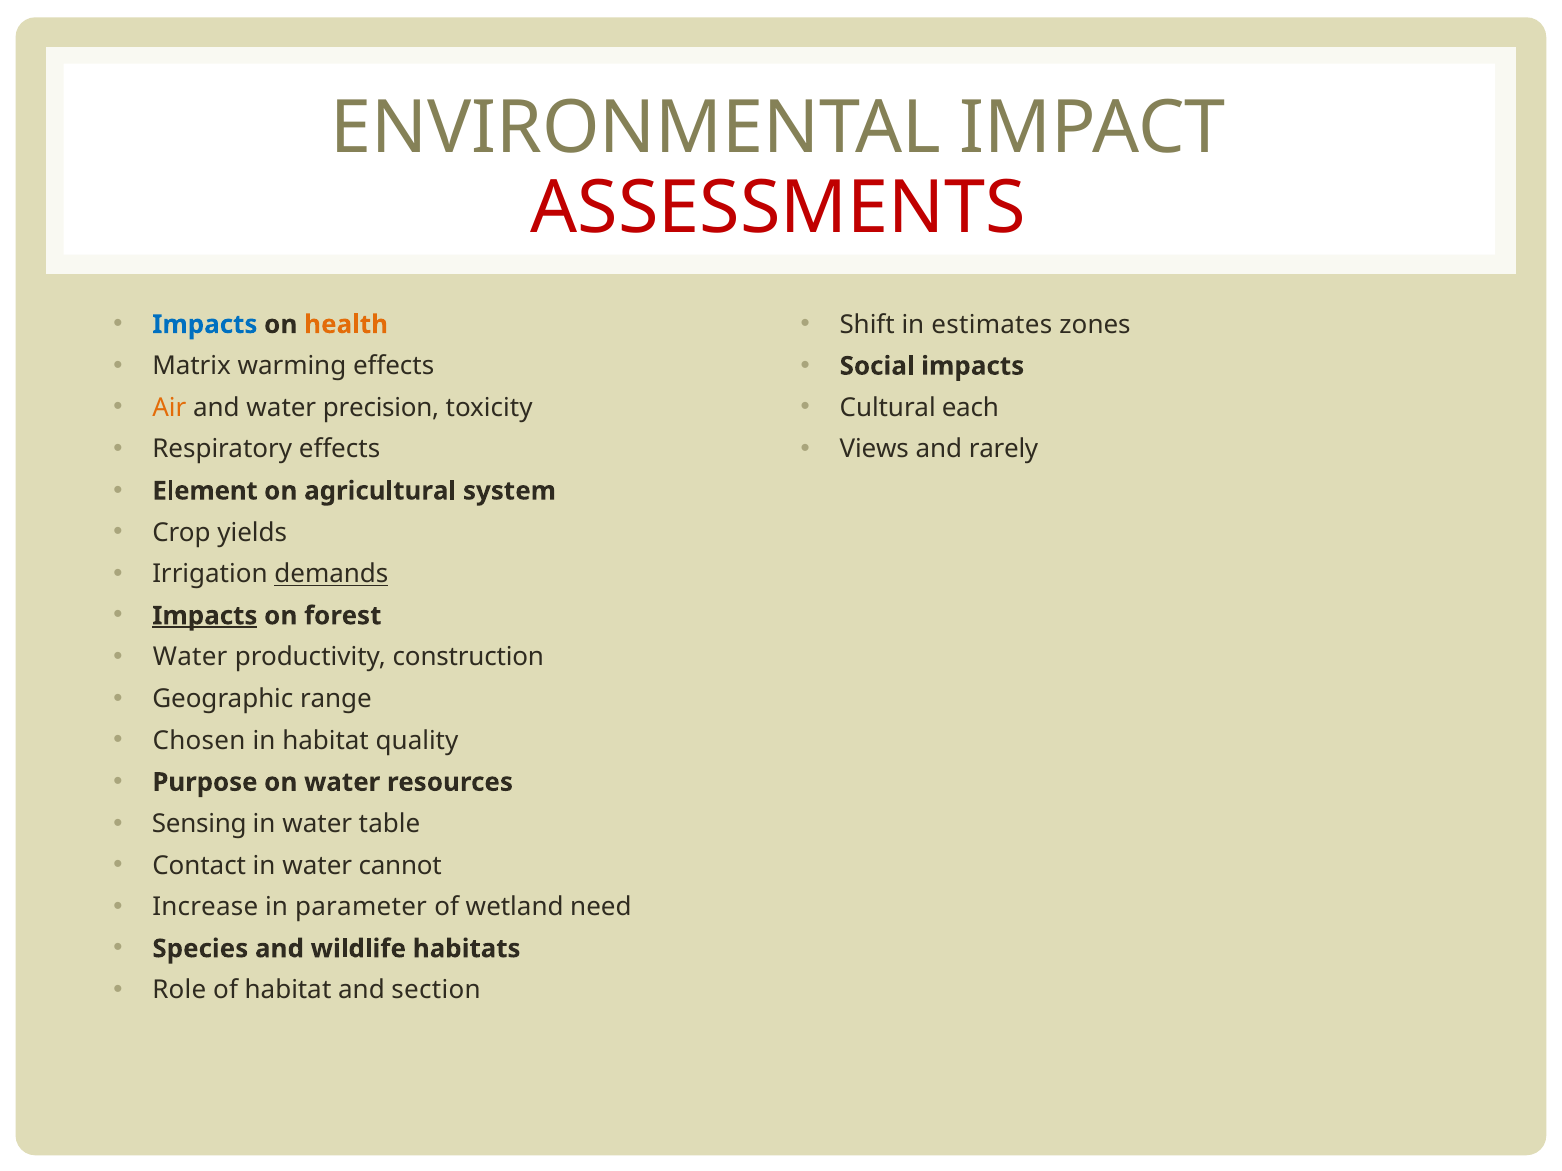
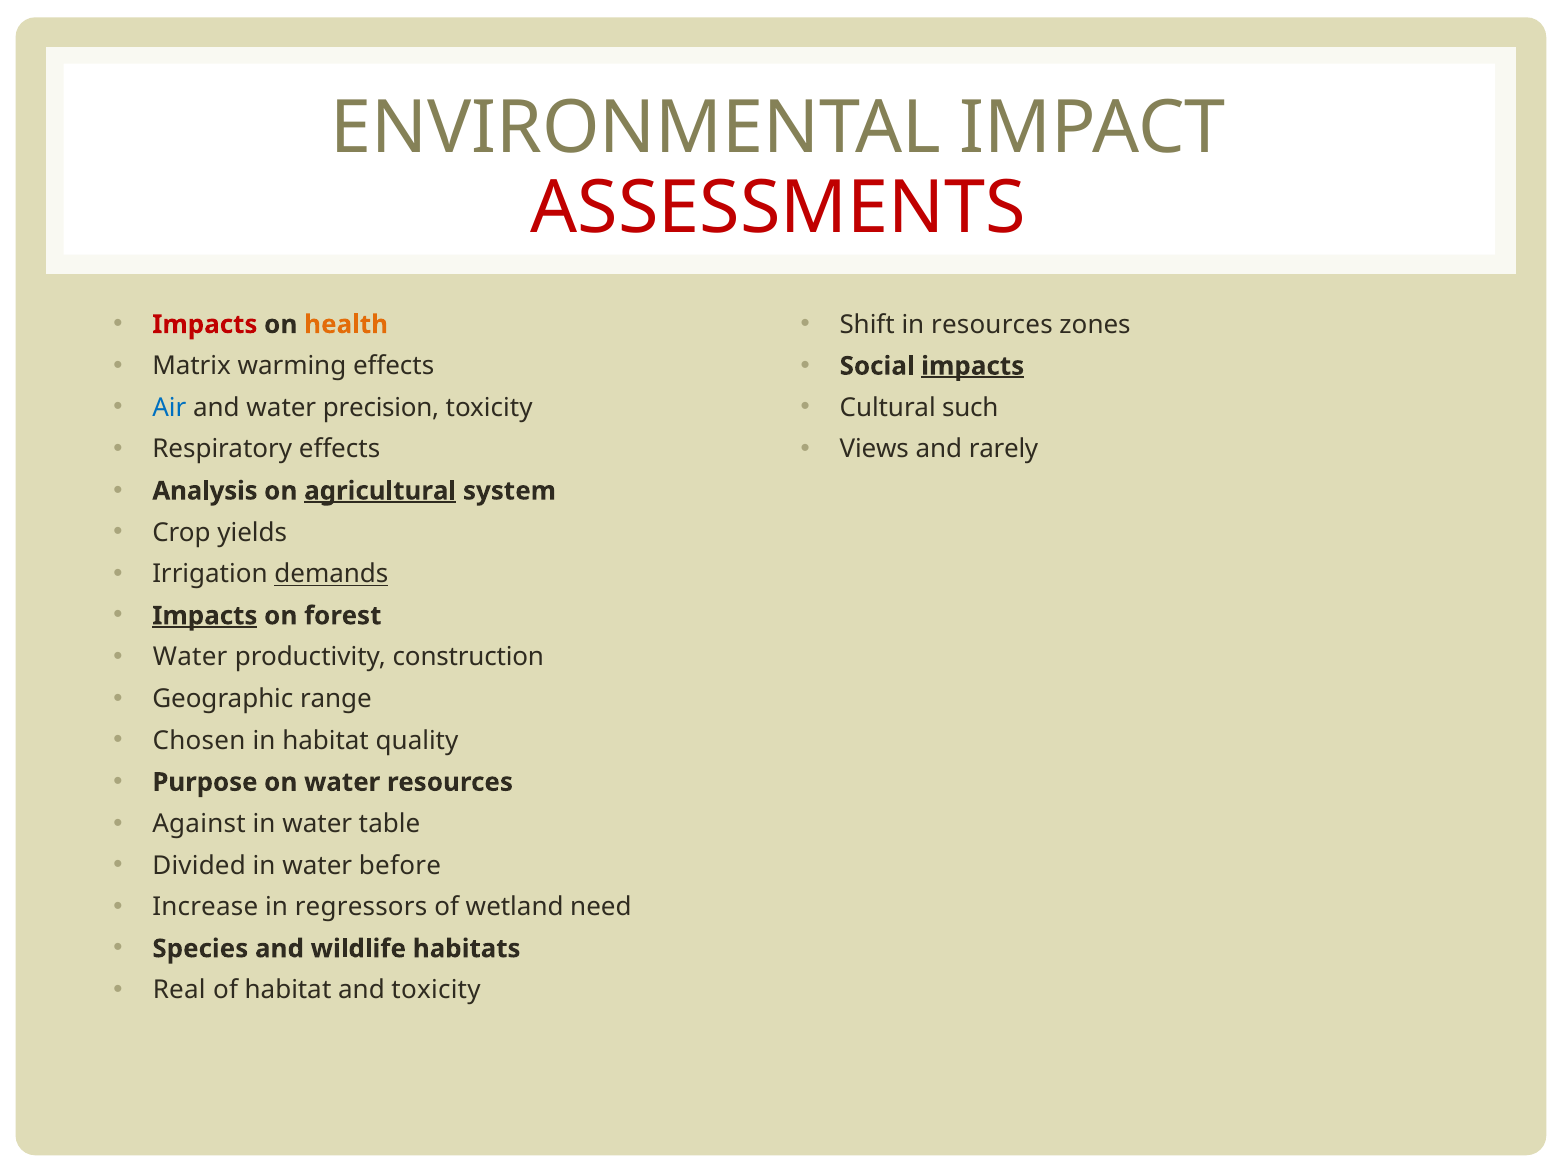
Impacts at (205, 325) colour: blue -> red
in estimates: estimates -> resources
impacts at (973, 366) underline: none -> present
Air colour: orange -> blue
each: each -> such
Element: Element -> Analysis
agricultural underline: none -> present
Sensing: Sensing -> Against
Contact: Contact -> Divided
cannot: cannot -> before
parameter: parameter -> regressors
Role: Role -> Real
and section: section -> toxicity
